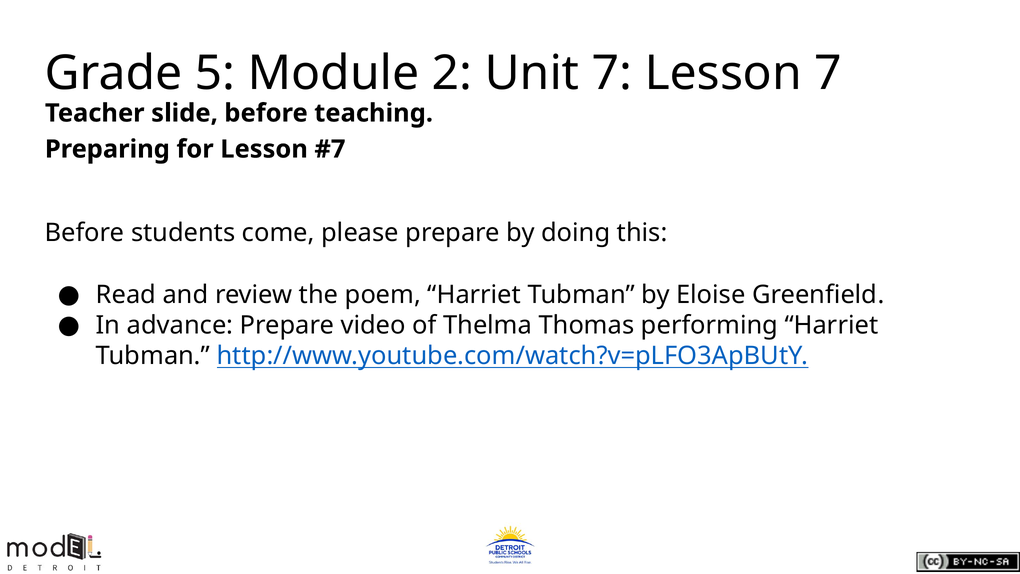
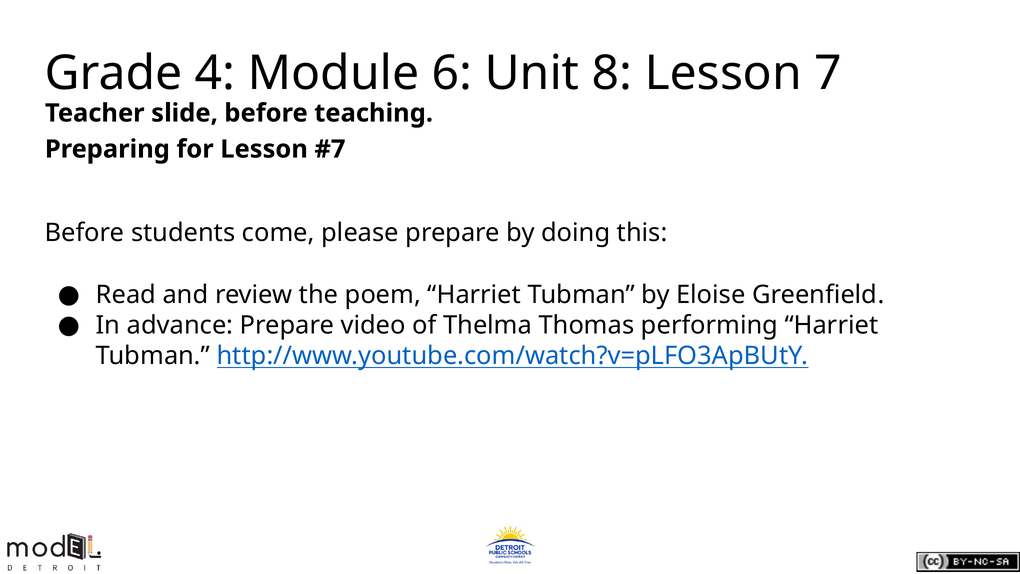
5: 5 -> 4
2: 2 -> 6
Unit 7: 7 -> 8
